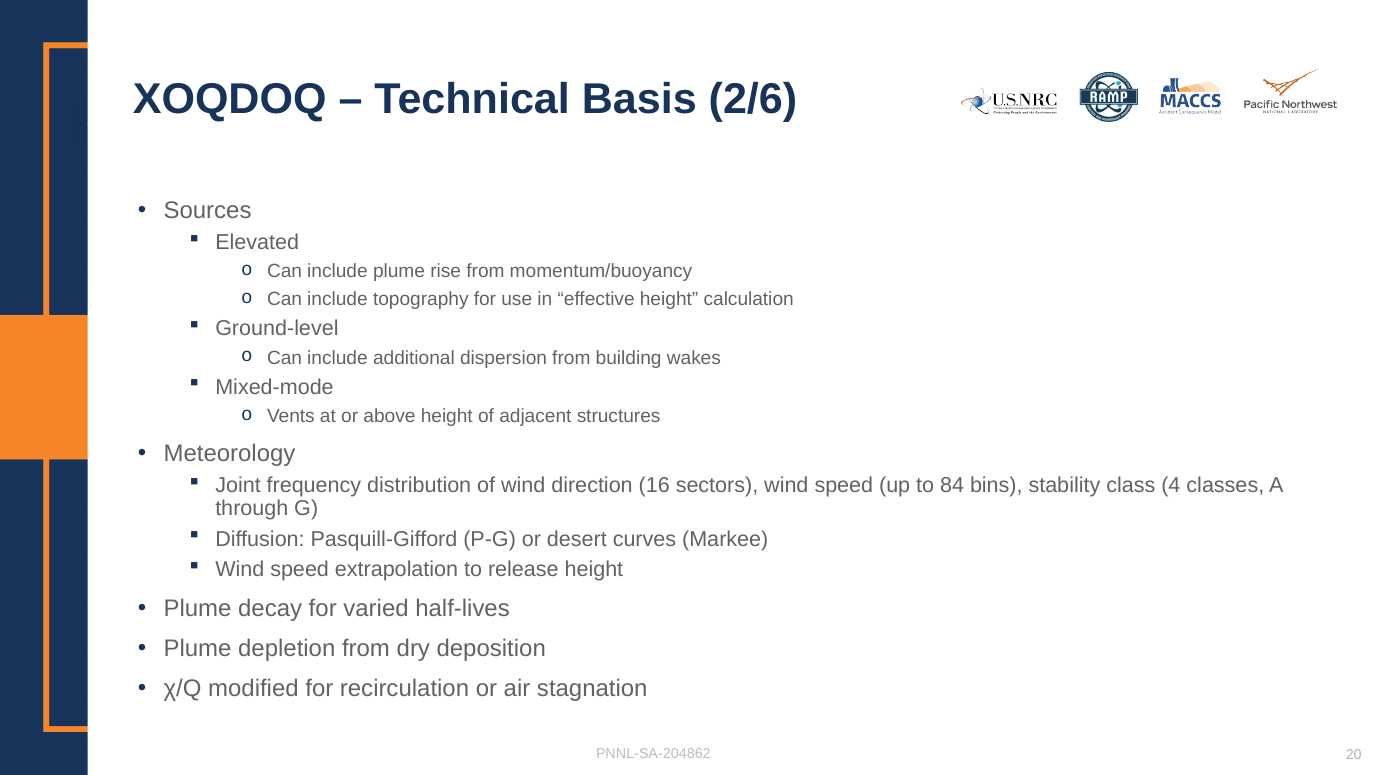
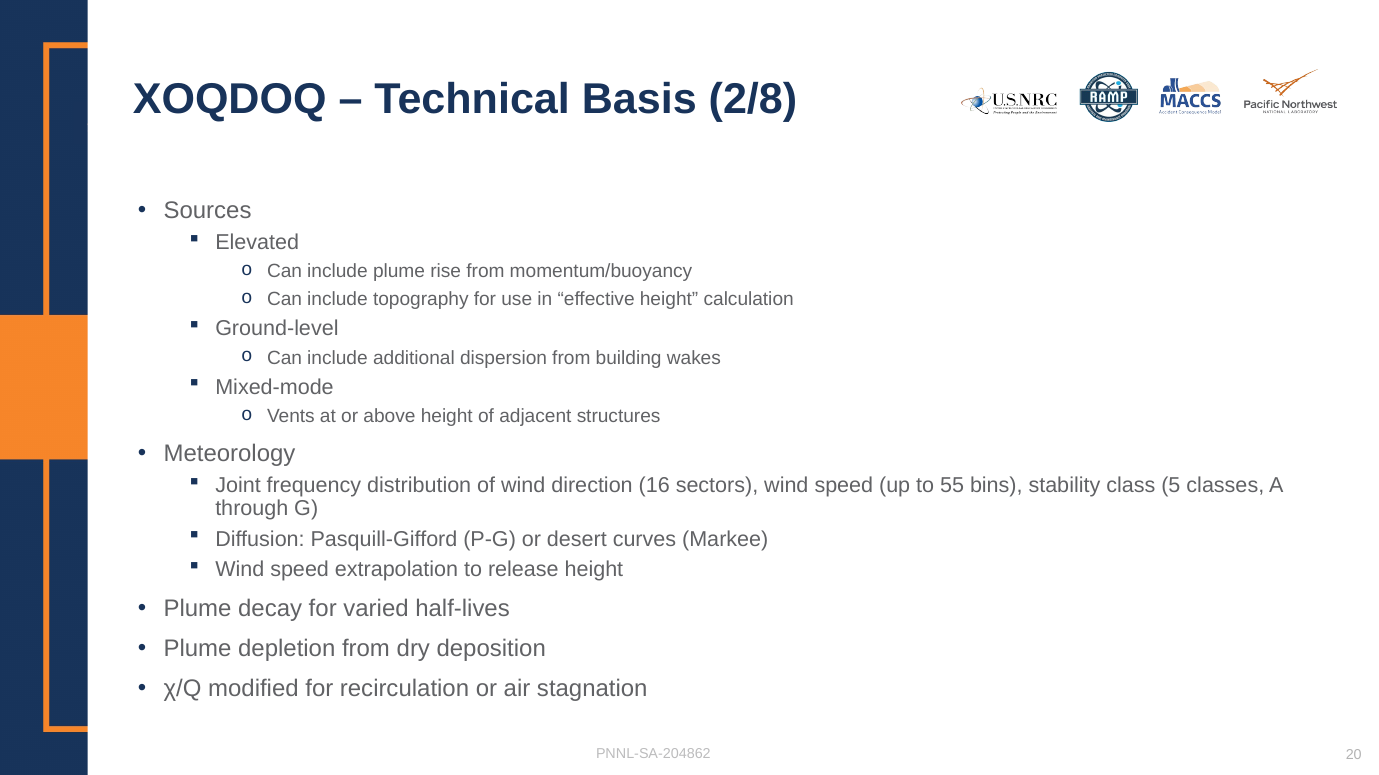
2/6: 2/6 -> 2/8
84: 84 -> 55
4: 4 -> 5
